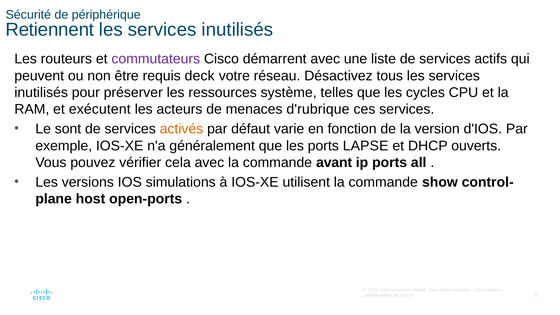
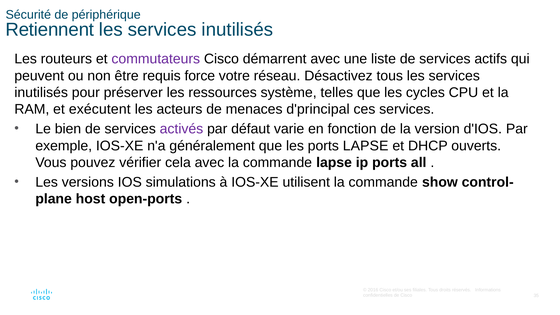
deck: deck -> force
d'rubrique: d'rubrique -> d'principal
sont: sont -> bien
activés colour: orange -> purple
commande avant: avant -> lapse
